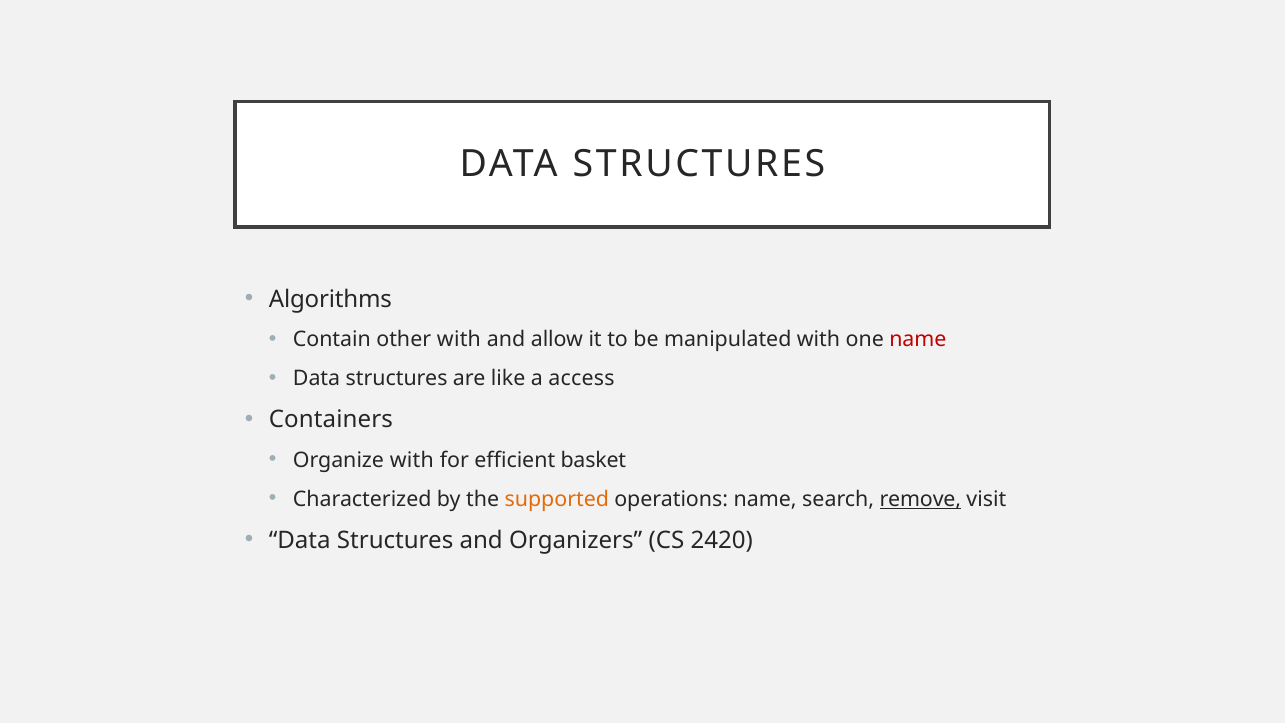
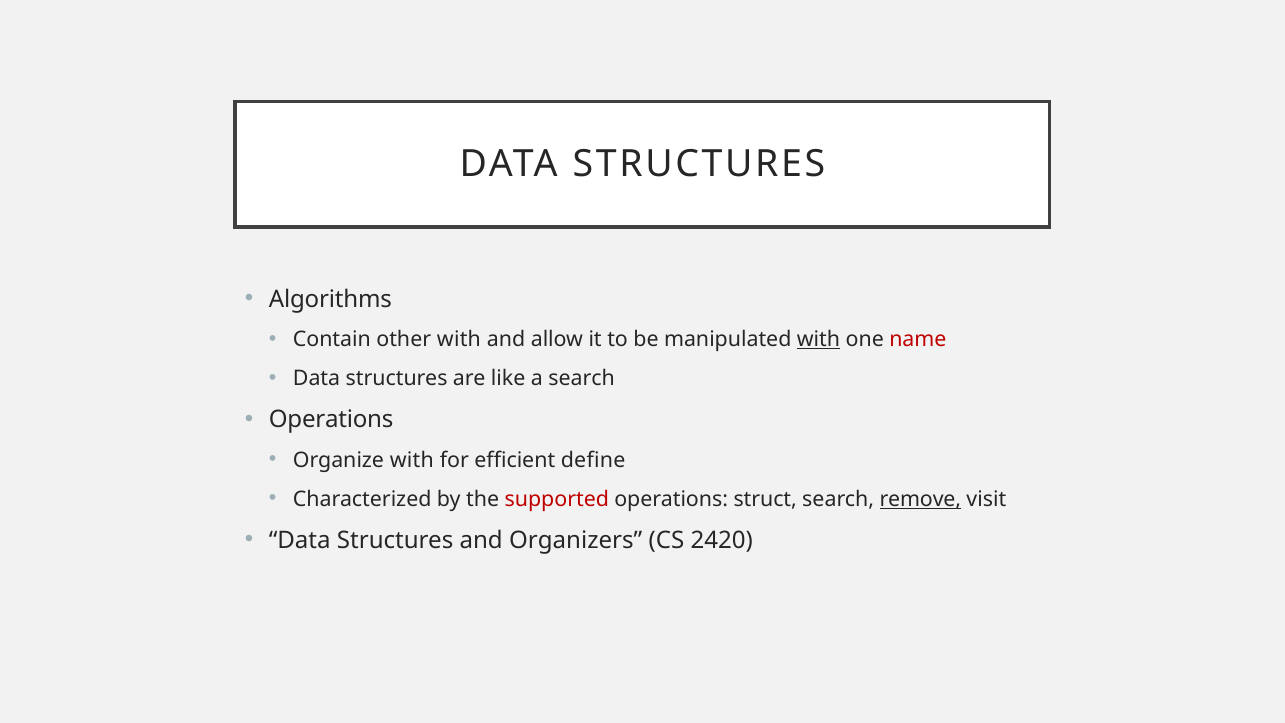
with at (819, 340) underline: none -> present
a access: access -> search
Containers at (331, 419): Containers -> Operations
basket: basket -> define
supported colour: orange -> red
operations name: name -> struct
